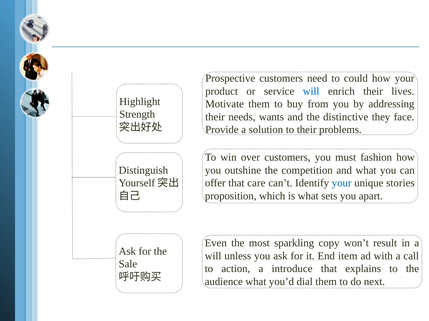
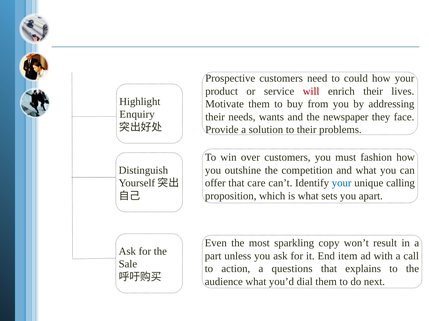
will at (311, 91) colour: blue -> red
Strength: Strength -> Enquiry
distinctive: distinctive -> newspaper
stories: stories -> calling
will at (213, 257): will -> part
introduce: introduce -> questions
